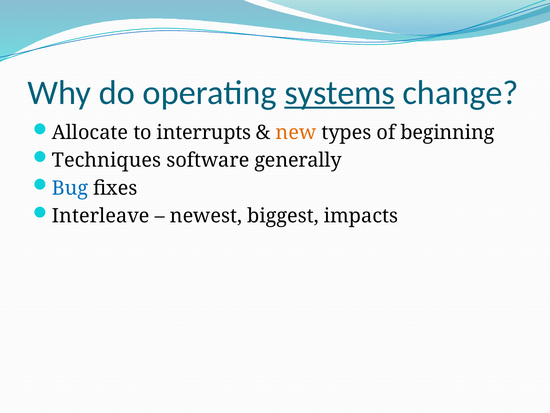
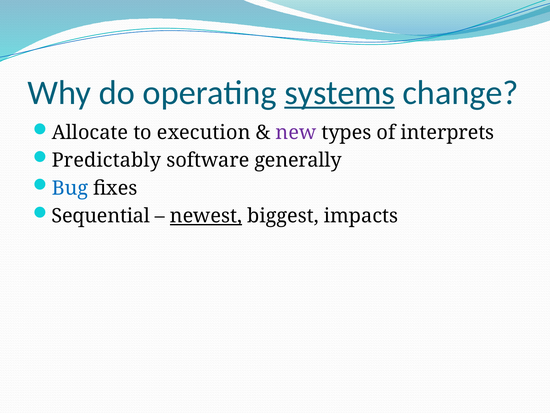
interrupts: interrupts -> execution
new colour: orange -> purple
beginning: beginning -> interprets
Techniques: Techniques -> Predictably
Interleave: Interleave -> Sequential
newest underline: none -> present
